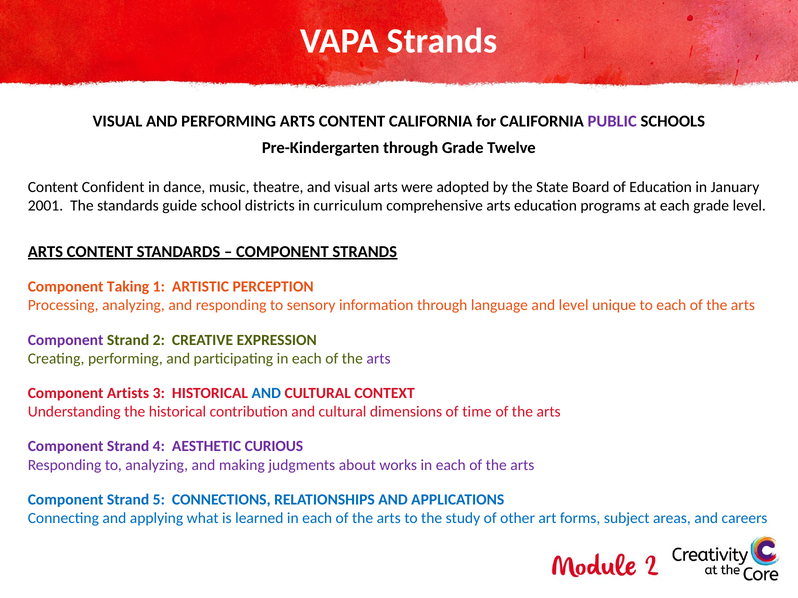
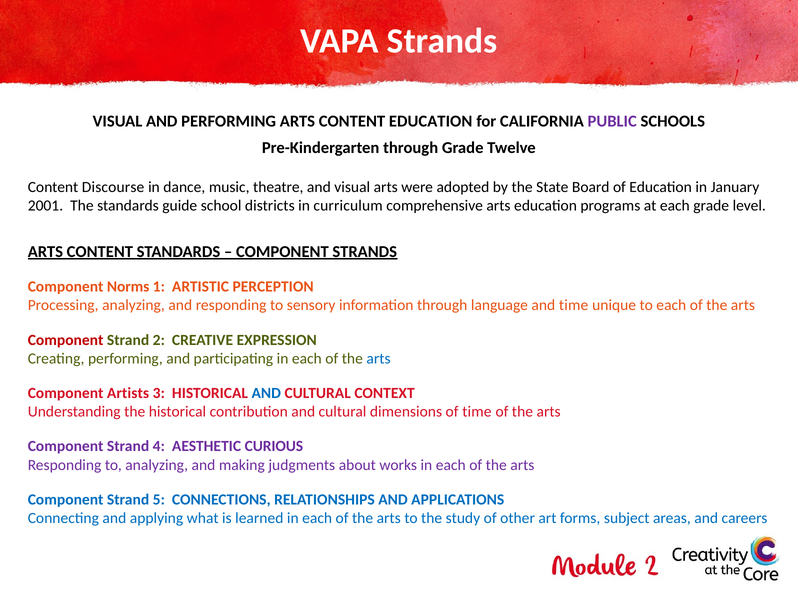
CONTENT CALIFORNIA: CALIFORNIA -> EDUCATION
Confident: Confident -> Discourse
Taking: Taking -> Norms
and level: level -> time
Component at (66, 340) colour: purple -> red
arts at (379, 359) colour: purple -> blue
